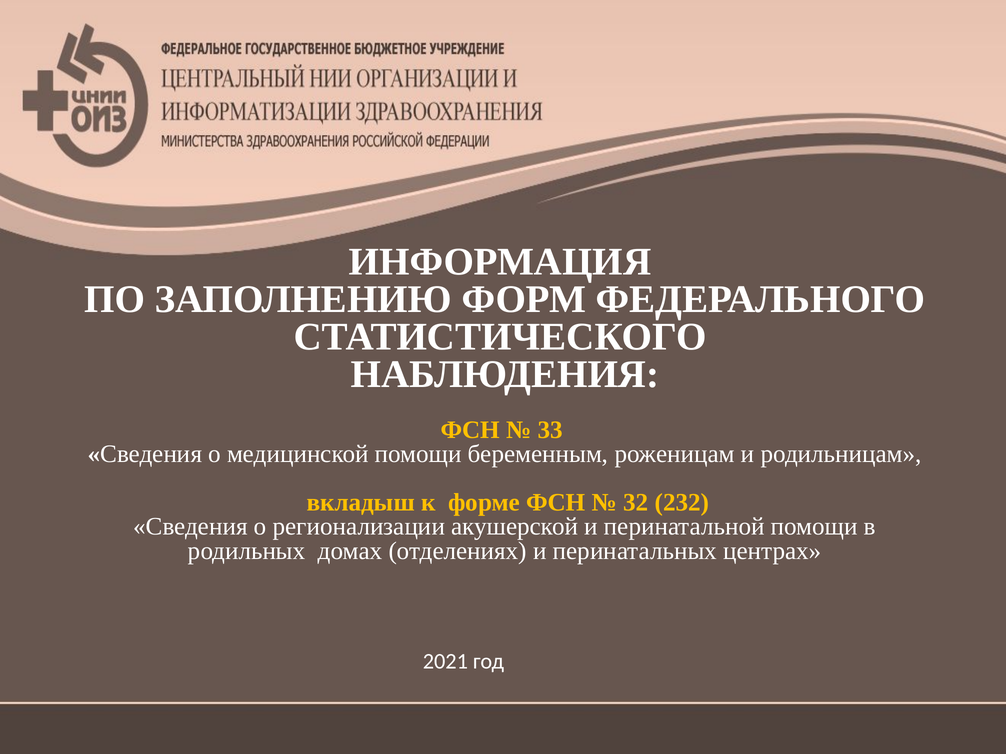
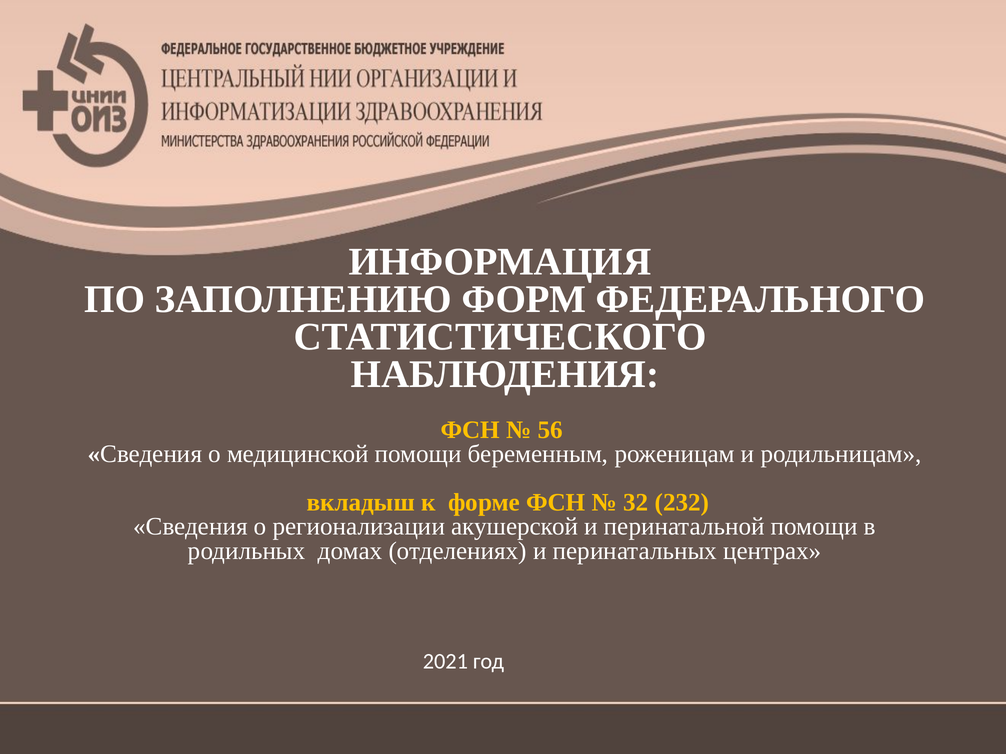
33: 33 -> 56
